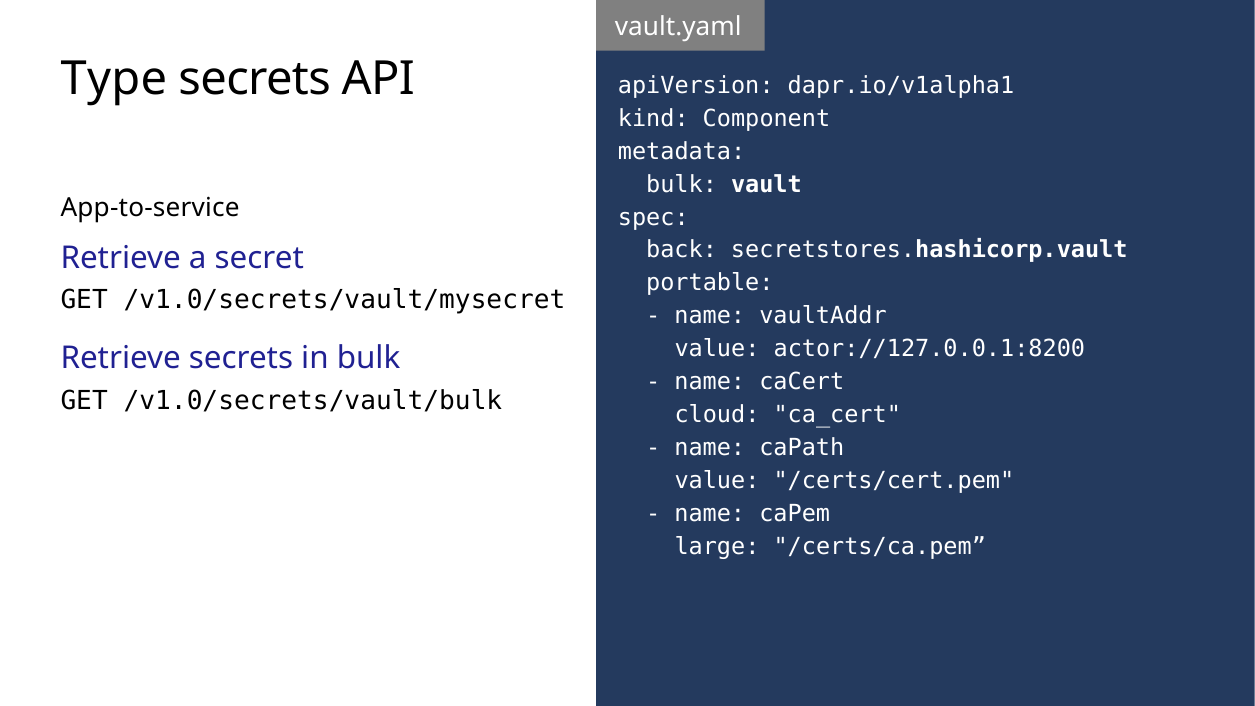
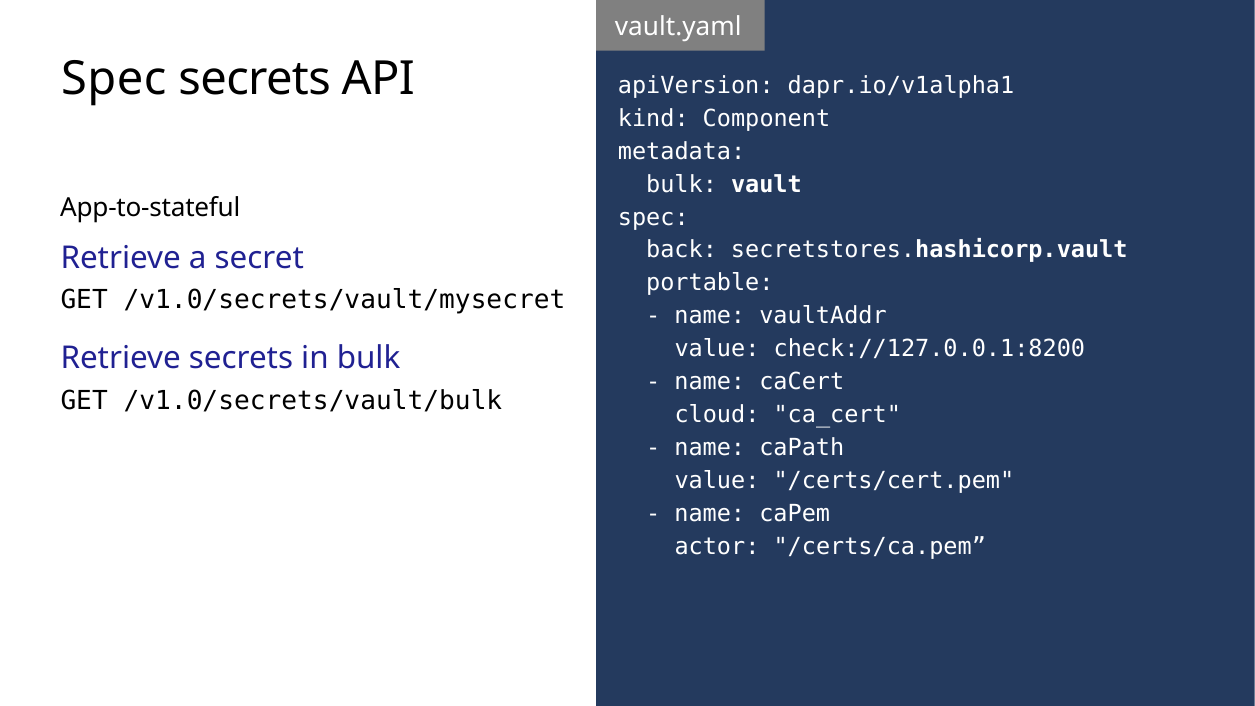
Type at (114, 79): Type -> Spec
App-to-service: App-to-service -> App-to-stateful
actor://127.0.0.1:8200: actor://127.0.0.1:8200 -> check://127.0.0.1:8200
large: large -> actor
